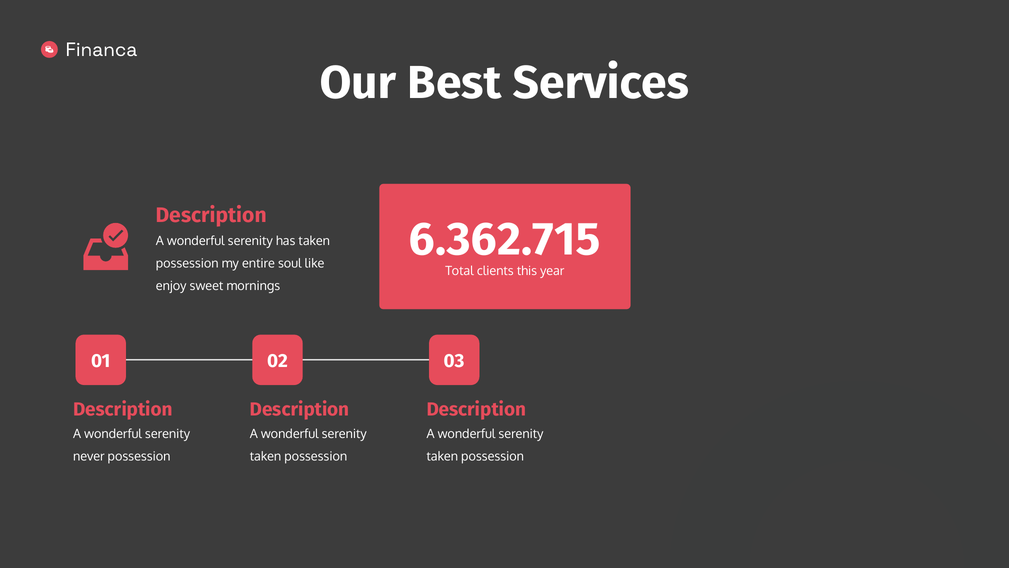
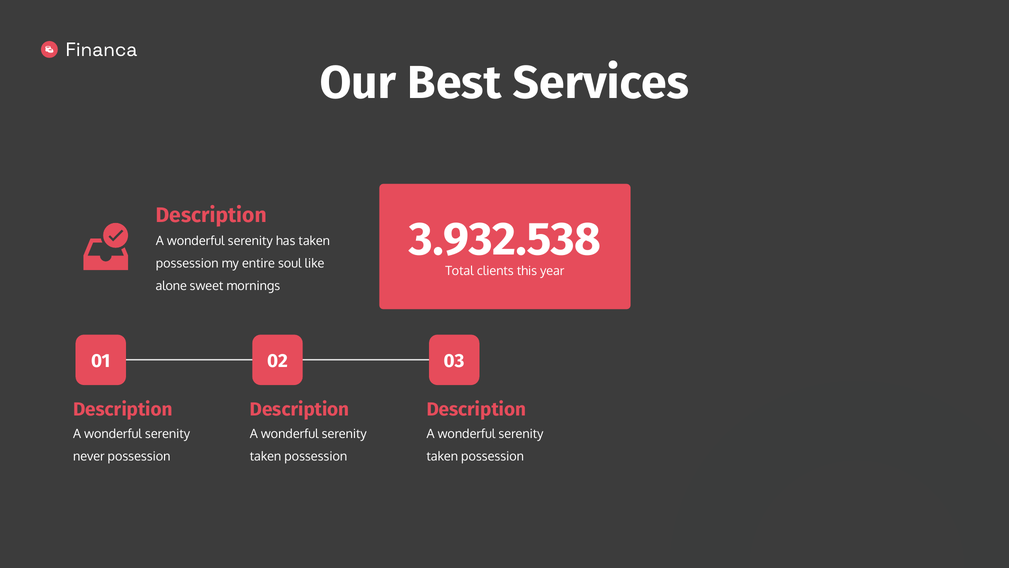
6.362.715: 6.362.715 -> 3.932.538
enjoy: enjoy -> alone
